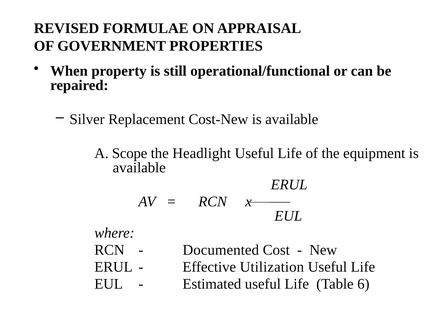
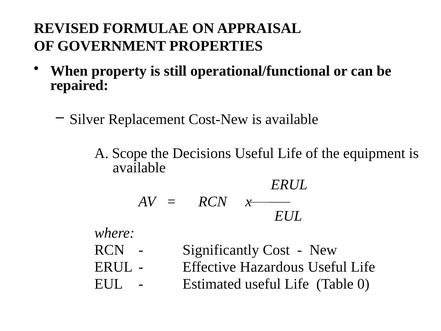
Headlight: Headlight -> Decisions
Documented: Documented -> Significantly
Utilization: Utilization -> Hazardous
6: 6 -> 0
